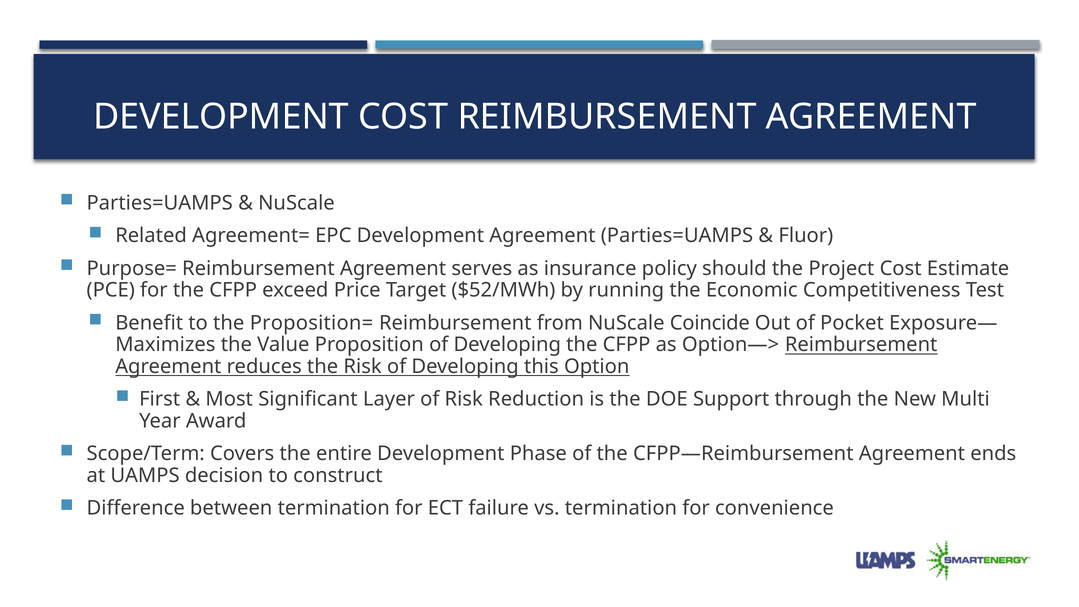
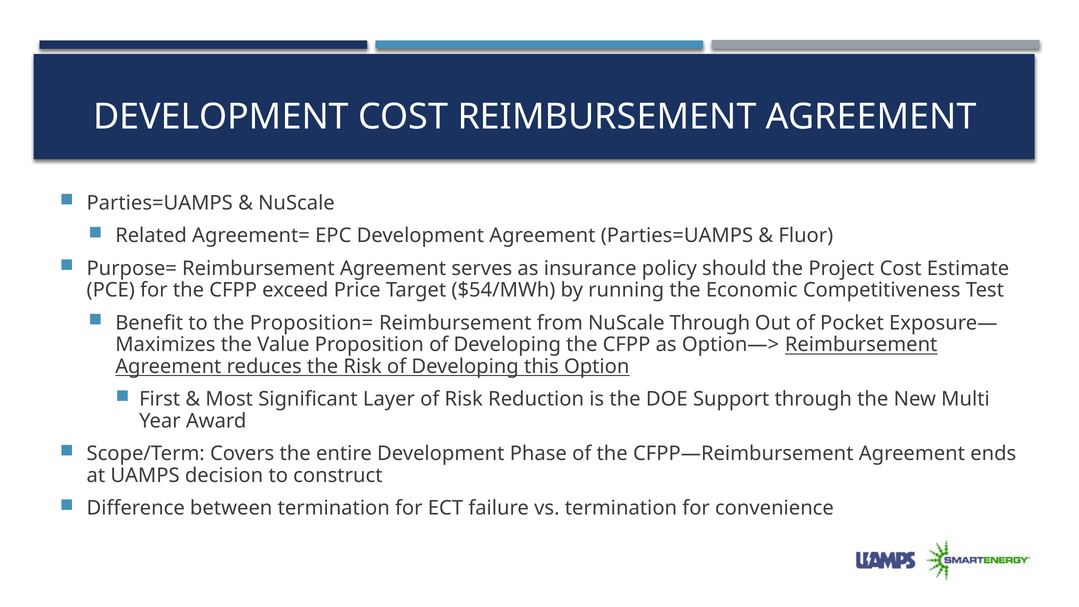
$52/MWh: $52/MWh -> $54/MWh
NuScale Coincide: Coincide -> Through
